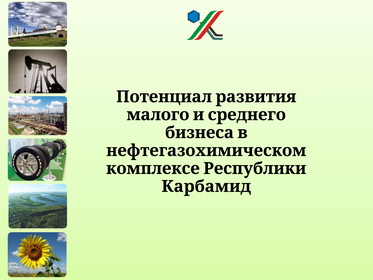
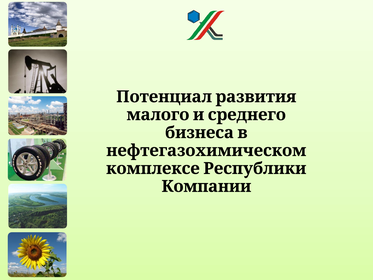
Карбамид: Карбамид -> Компании
